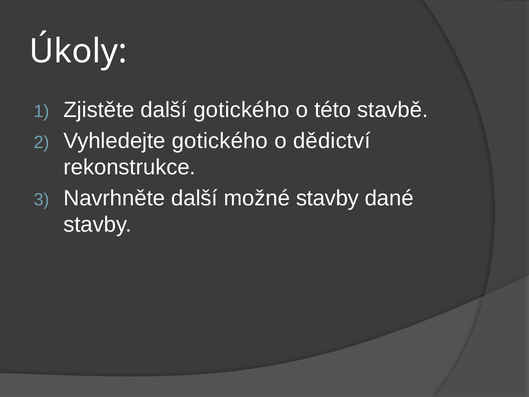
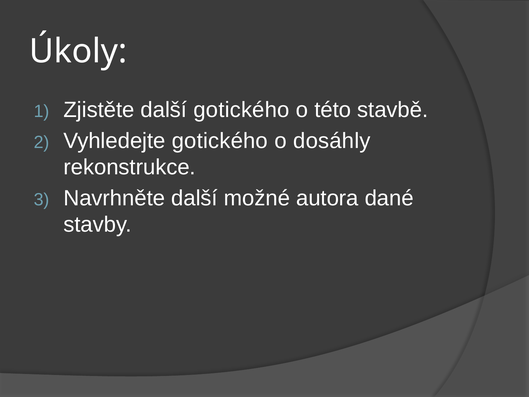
dědictví: dědictví -> dosáhly
možné stavby: stavby -> autora
